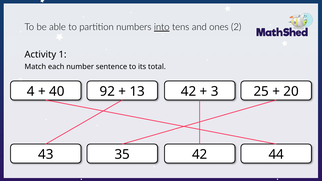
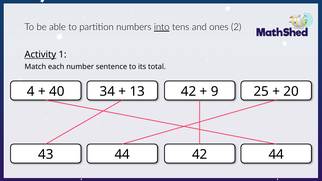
Activity underline: none -> present
92: 92 -> 34
3: 3 -> 9
43 35: 35 -> 44
